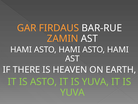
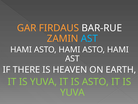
AST at (89, 38) colour: white -> light blue
ASTO at (44, 81): ASTO -> YUVA
YUVA at (95, 81): YUVA -> ASTO
